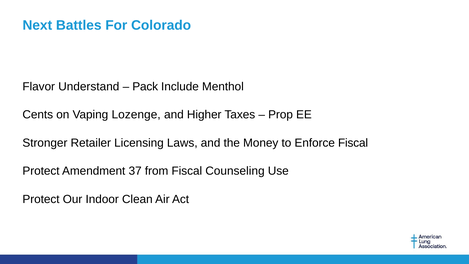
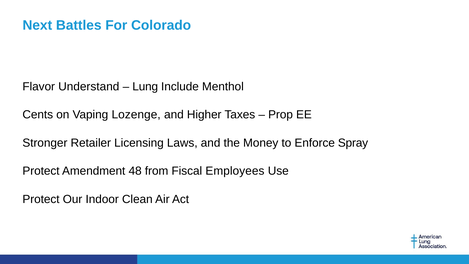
Pack: Pack -> Lung
Enforce Fiscal: Fiscal -> Spray
37: 37 -> 48
Counseling: Counseling -> Employees
